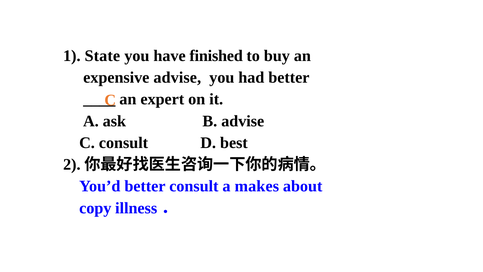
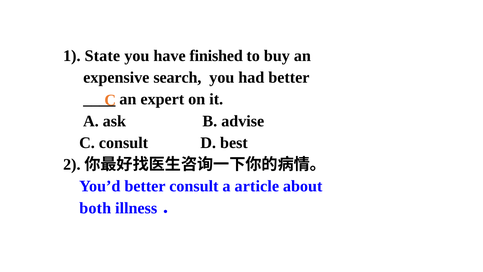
expensive advise: advise -> search
makes: makes -> article
copy: copy -> both
